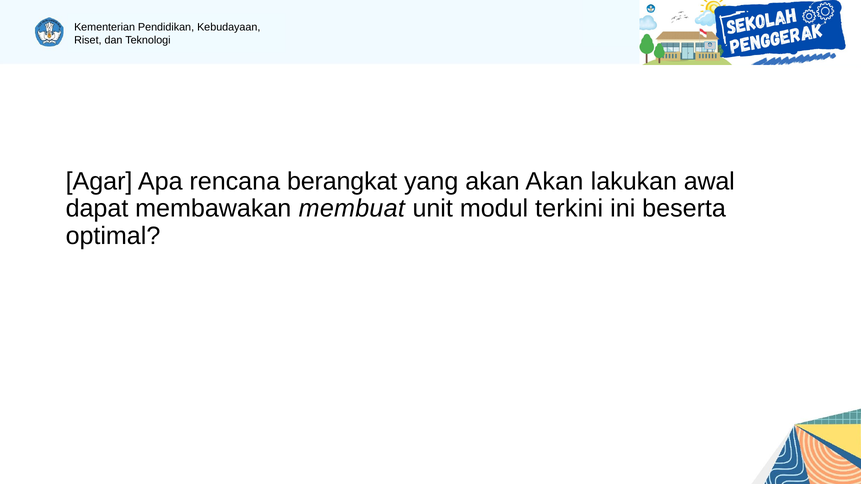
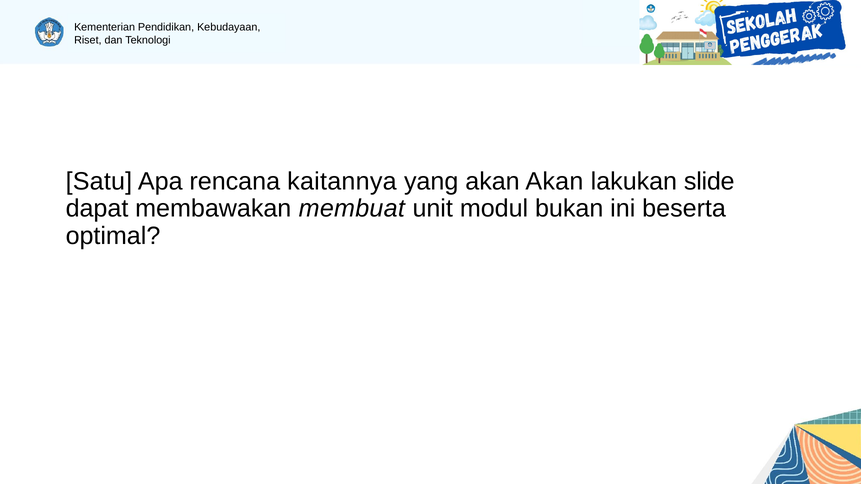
Agar: Agar -> Satu
berangkat: berangkat -> kaitannya
awal: awal -> slide
terkini: terkini -> bukan
